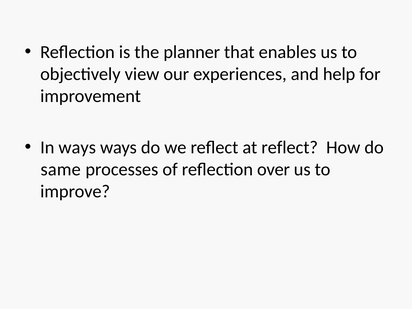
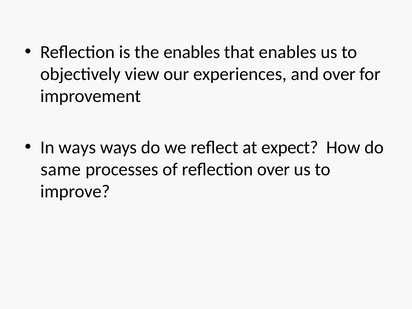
the planner: planner -> enables
and help: help -> over
at reflect: reflect -> expect
